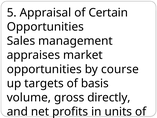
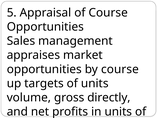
of Certain: Certain -> Course
of basis: basis -> units
